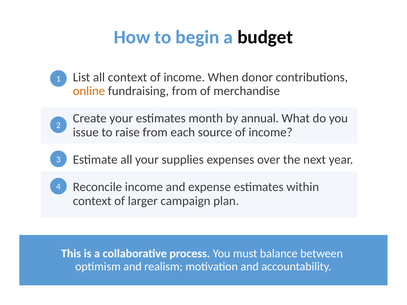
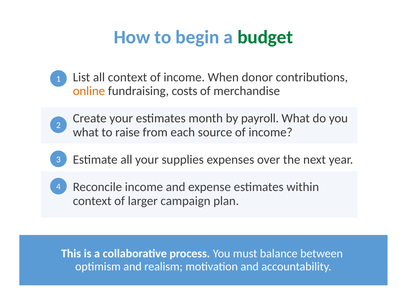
budget colour: black -> green
fundraising from: from -> costs
annual: annual -> payroll
issue at (86, 132): issue -> what
